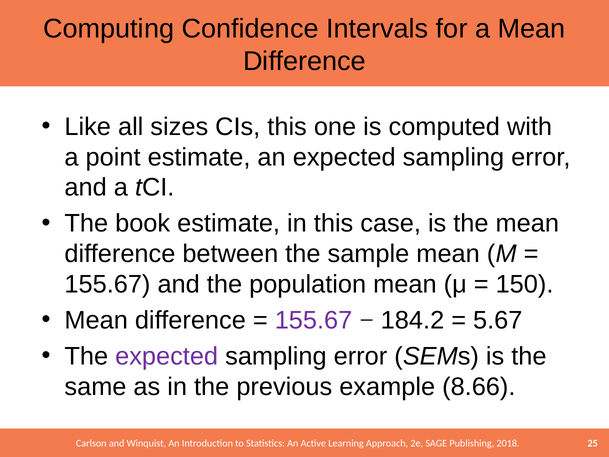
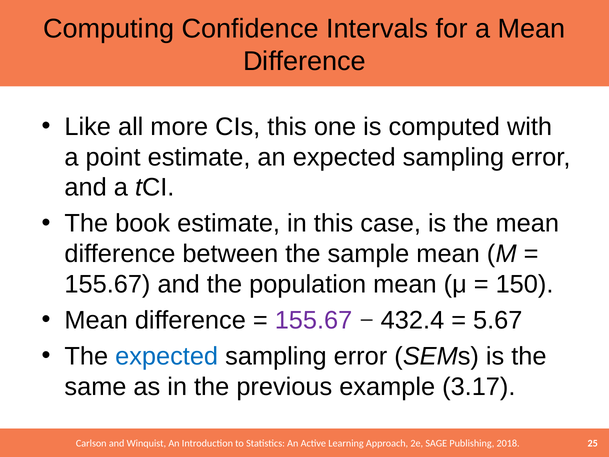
sizes: sizes -> more
184.2: 184.2 -> 432.4
expected at (167, 356) colour: purple -> blue
8.66: 8.66 -> 3.17
